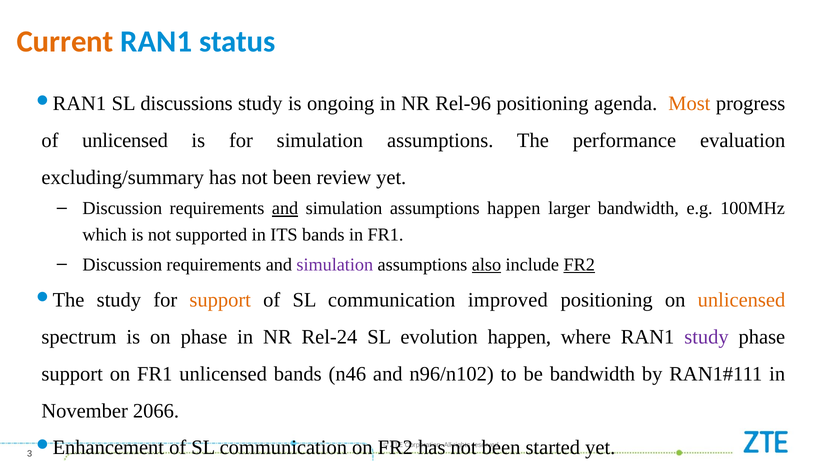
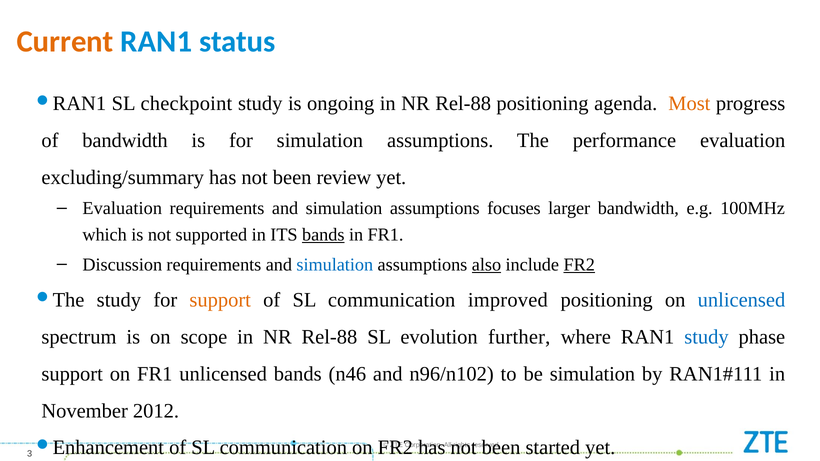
discussions: discussions -> checkpoint
ongoing in NR Rel-96: Rel-96 -> Rel-88
of unlicensed: unlicensed -> bandwidth
Discussion at (122, 209): Discussion -> Evaluation
and at (285, 209) underline: present -> none
assumptions happen: happen -> focuses
bands at (323, 235) underline: none -> present
simulation at (335, 265) colour: purple -> blue
unlicensed at (742, 300) colour: orange -> blue
on phase: phase -> scope
Rel-24 at (329, 337): Rel-24 -> Rel-88
evolution happen: happen -> further
study at (706, 337) colour: purple -> blue
be bandwidth: bandwidth -> simulation
2066: 2066 -> 2012
